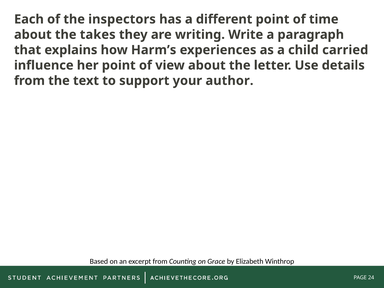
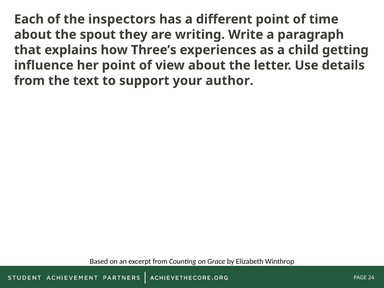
takes: takes -> spout
Harm’s: Harm’s -> Three’s
carried: carried -> getting
